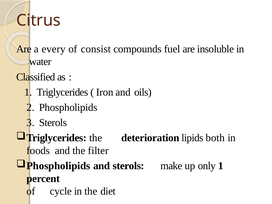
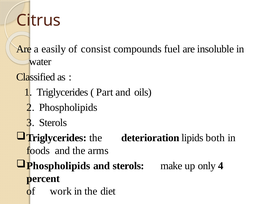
every: every -> easily
Iron: Iron -> Part
filter: filter -> arms
only 1: 1 -> 4
cycle: cycle -> work
